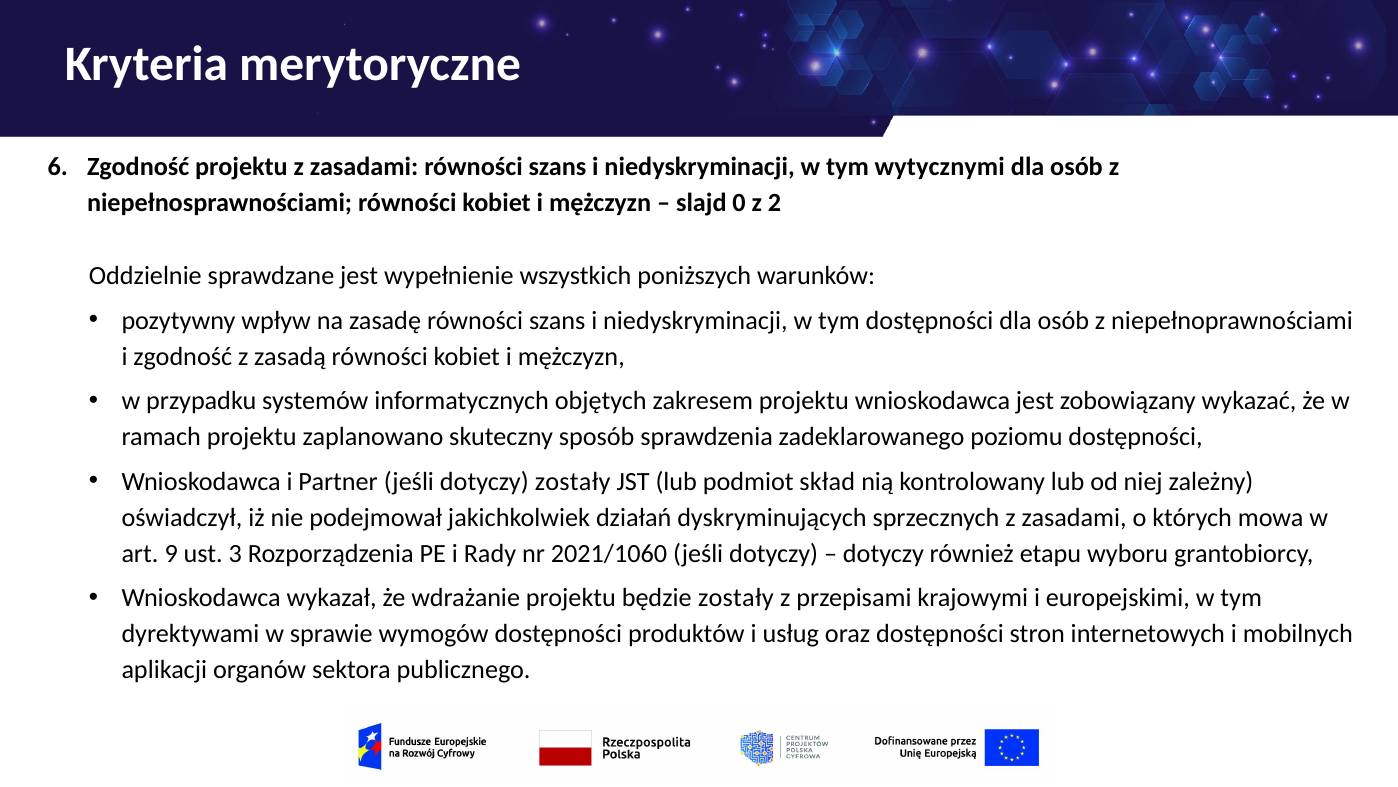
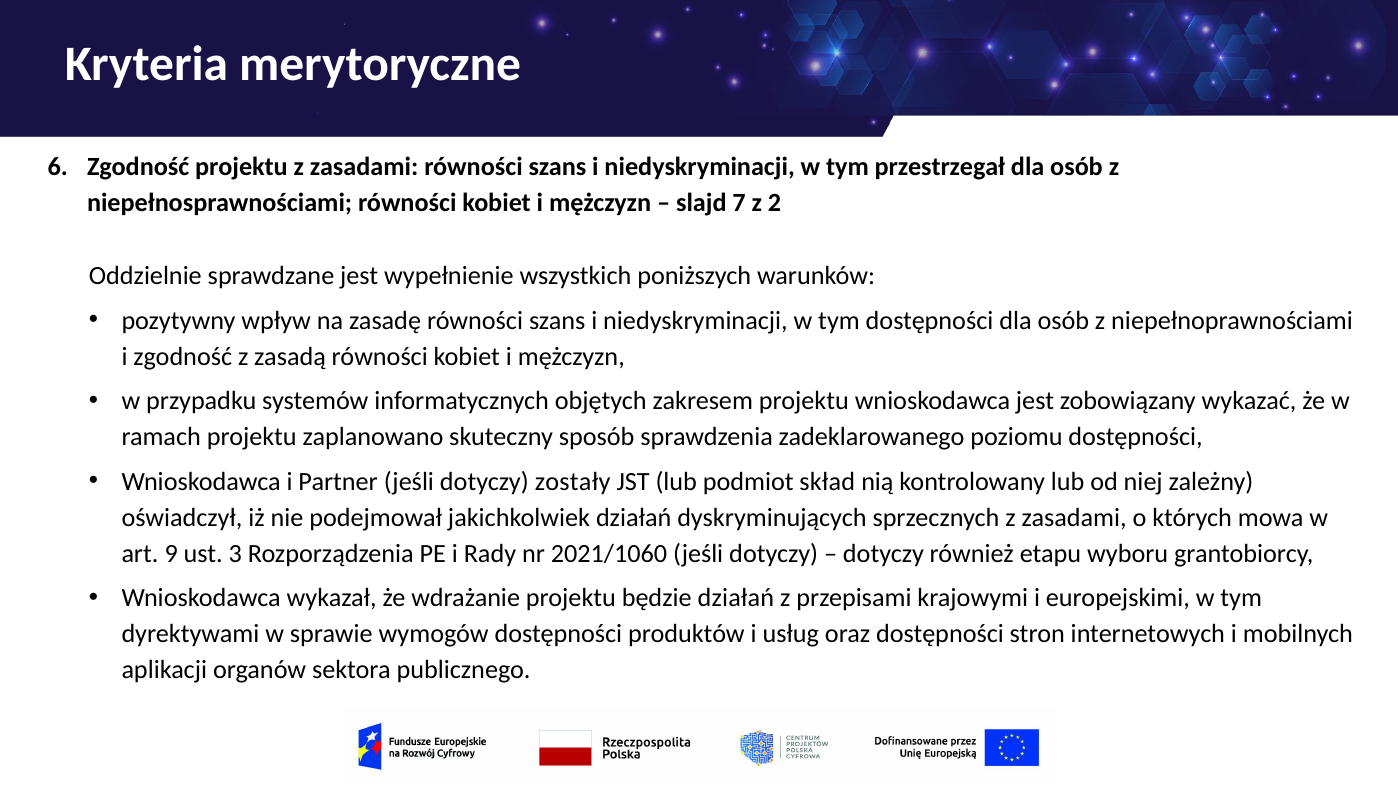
wytycznymi: wytycznymi -> przestrzegał
0: 0 -> 7
będzie zostały: zostały -> działań
